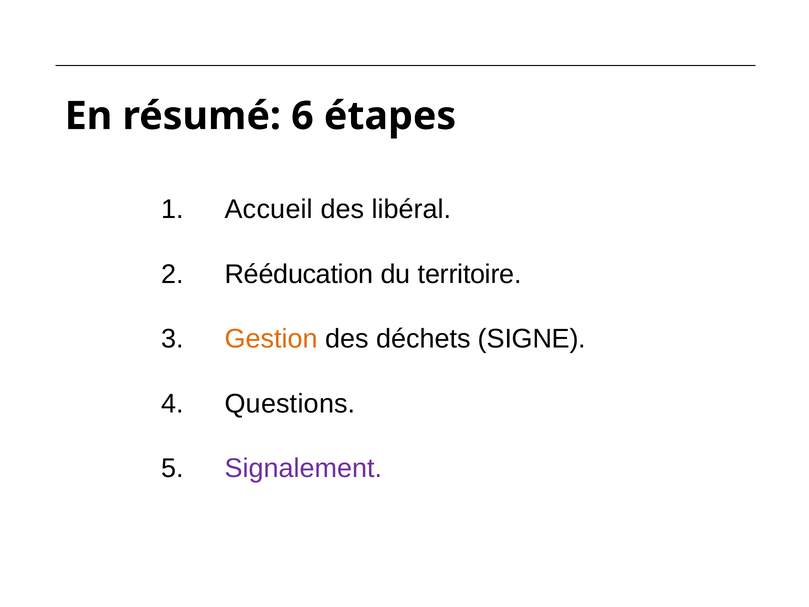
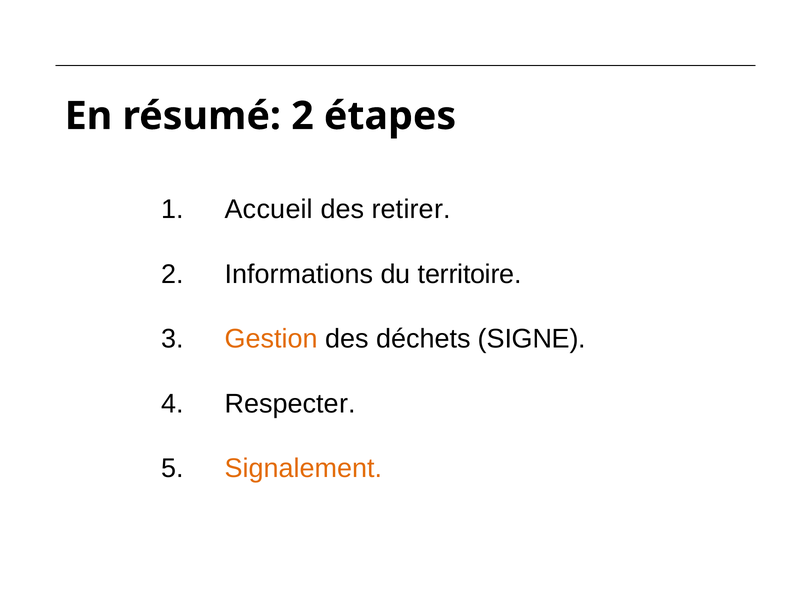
résumé 6: 6 -> 2
libéral: libéral -> retirer
Rééducation: Rééducation -> Informations
Questions: Questions -> Respecter
Signalement colour: purple -> orange
